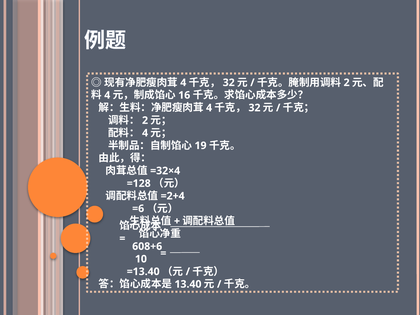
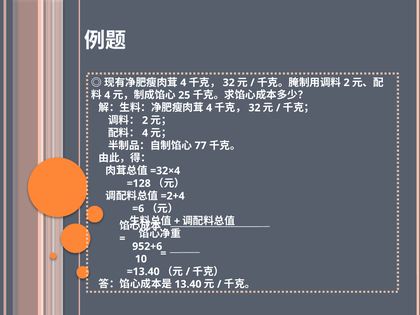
16: 16 -> 25
19: 19 -> 77
608+6: 608+6 -> 952+6
